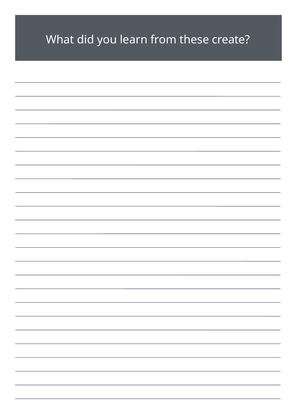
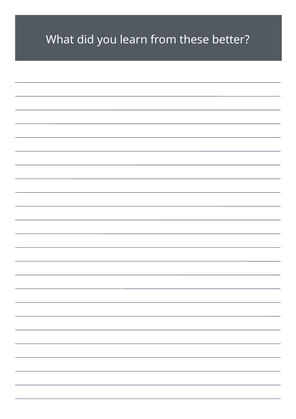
create: create -> better
